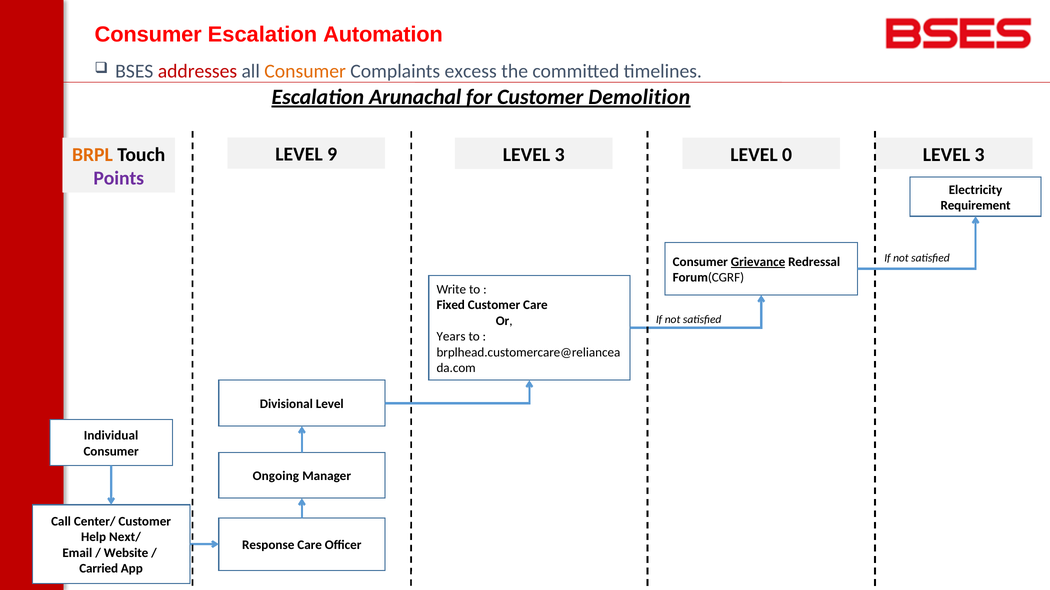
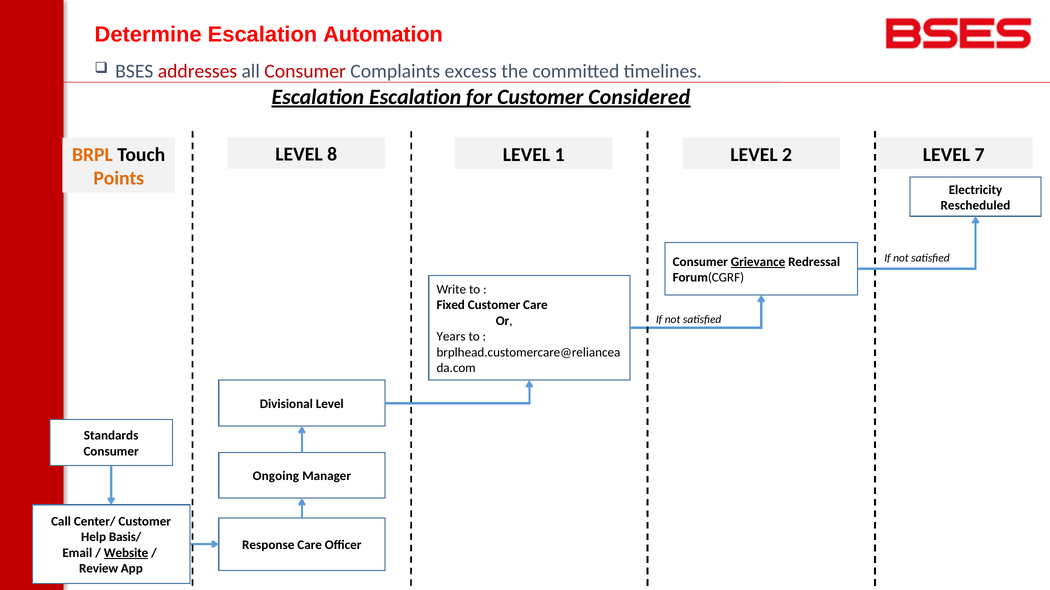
Consumer at (148, 35): Consumer -> Determine
Consumer at (305, 71) colour: orange -> red
Escalation Arunachal: Arunachal -> Escalation
Demolition: Demolition -> Considered
9: 9 -> 8
3 at (560, 155): 3 -> 1
0: 0 -> 2
3 at (980, 155): 3 -> 7
Points colour: purple -> orange
Requirement: Requirement -> Rescheduled
Individual: Individual -> Standards
Next/: Next/ -> Basis/
Website underline: none -> present
Carried: Carried -> Review
